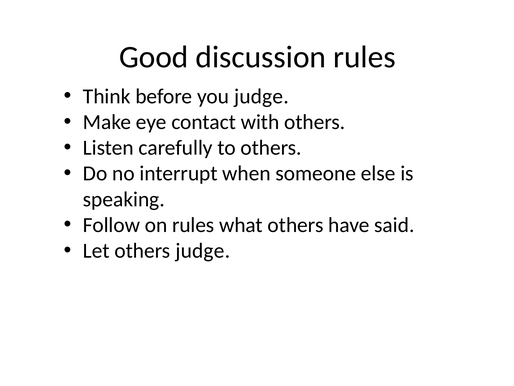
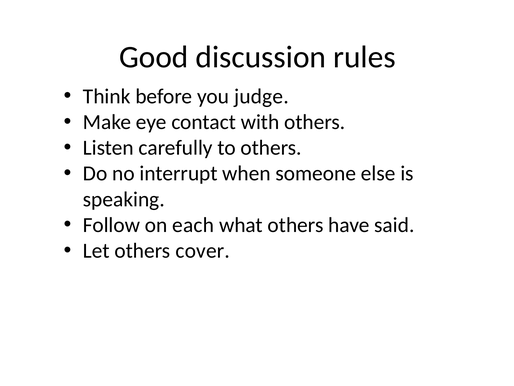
on rules: rules -> each
others judge: judge -> cover
